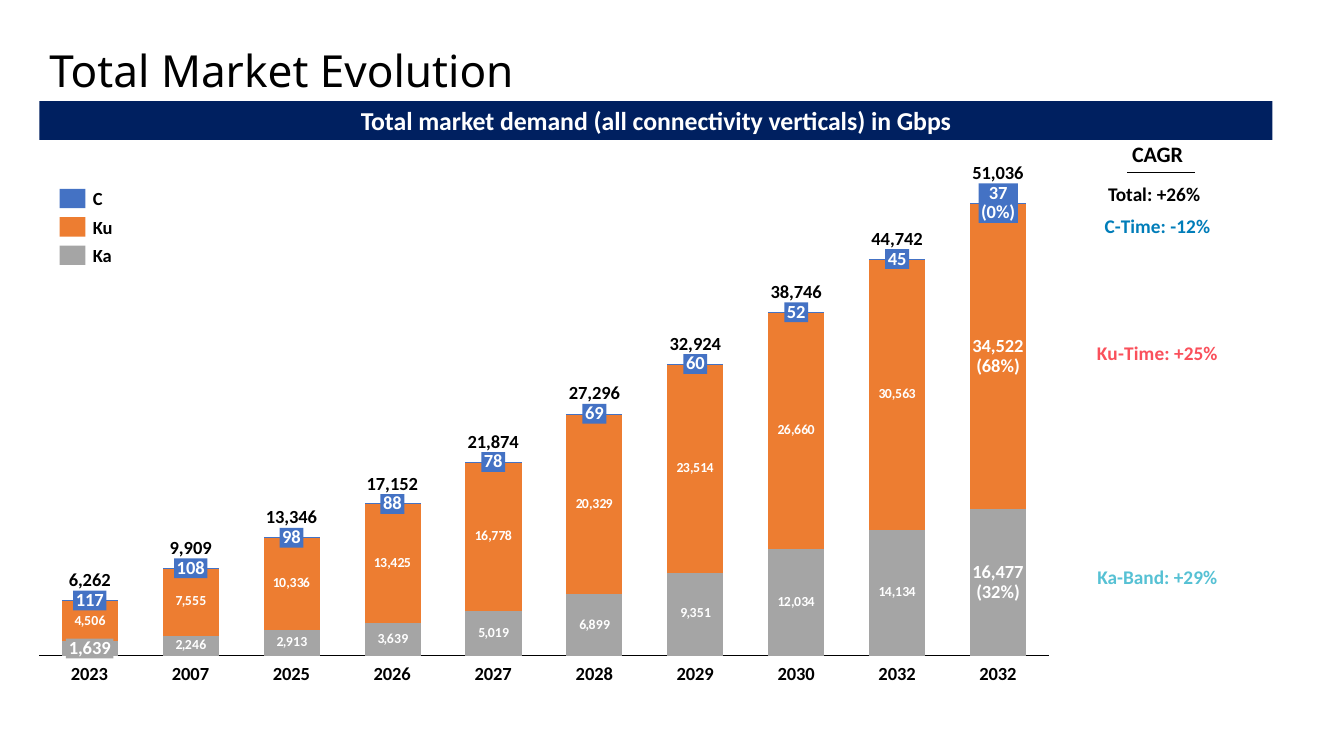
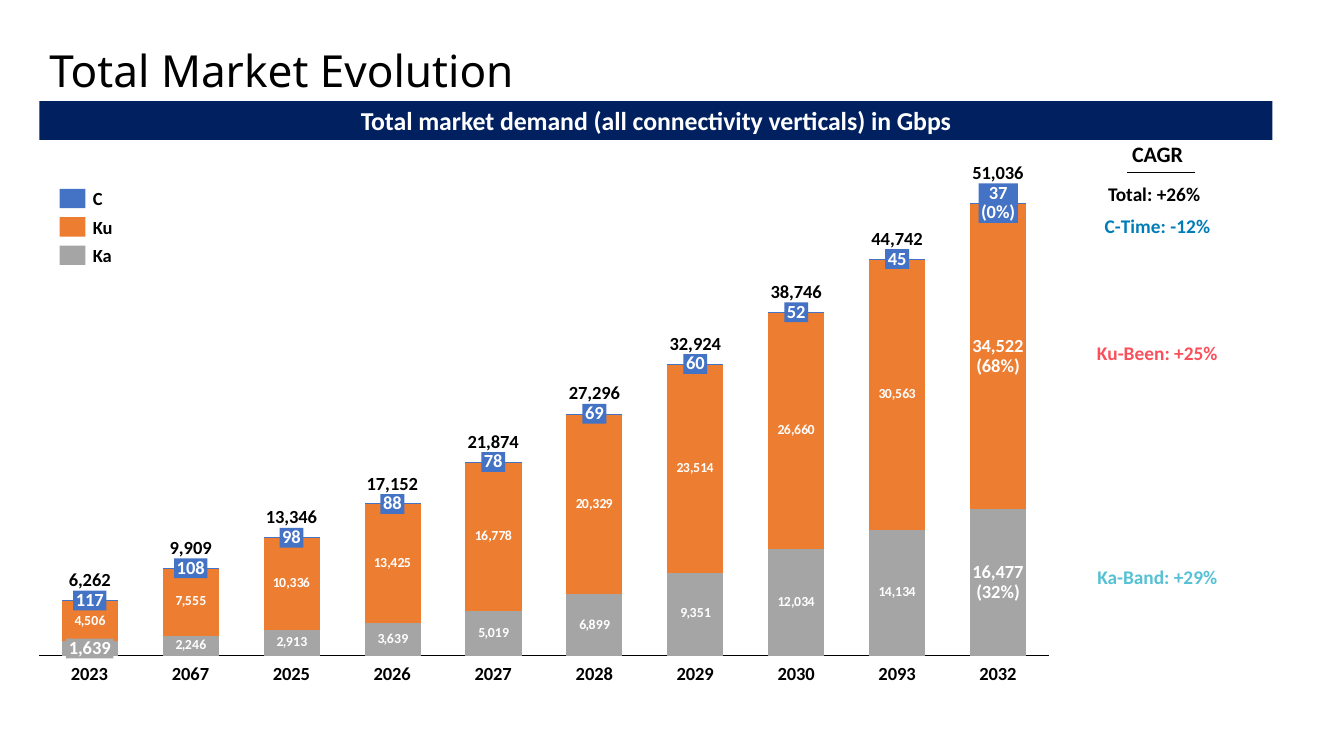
Ku-Time: Ku-Time -> Ku-Been
2007: 2007 -> 2067
2030 2032: 2032 -> 2093
